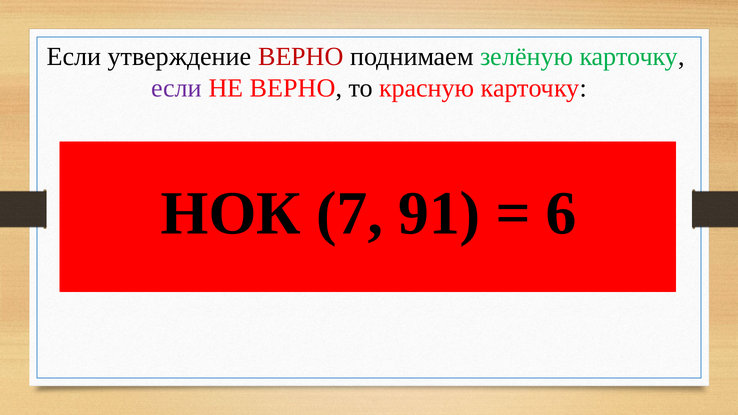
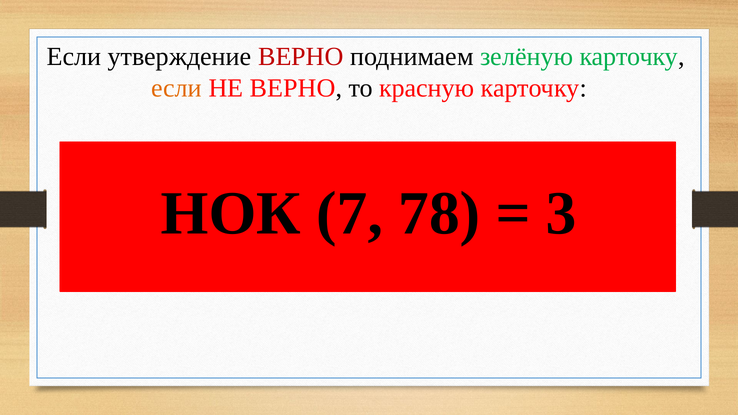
если at (177, 88) colour: purple -> orange
91: 91 -> 78
6: 6 -> 3
